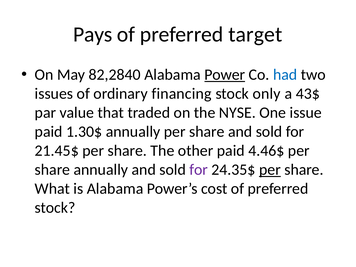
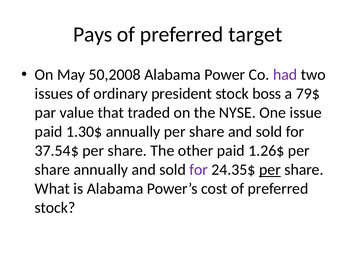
82,2840: 82,2840 -> 50,2008
Power underline: present -> none
had colour: blue -> purple
financing: financing -> president
only: only -> boss
43$: 43$ -> 79$
21.45$: 21.45$ -> 37.54$
4.46$: 4.46$ -> 1.26$
